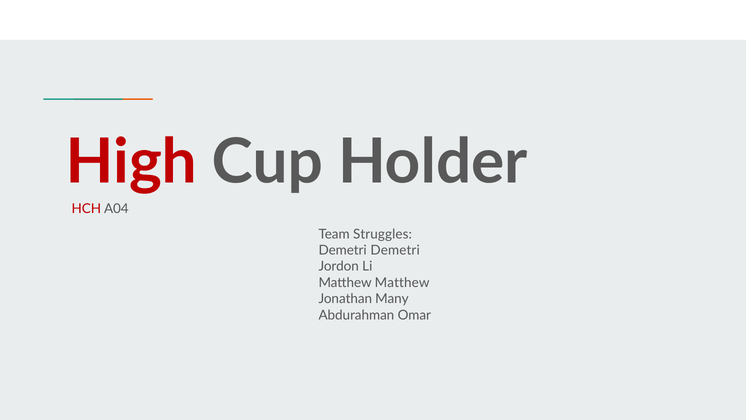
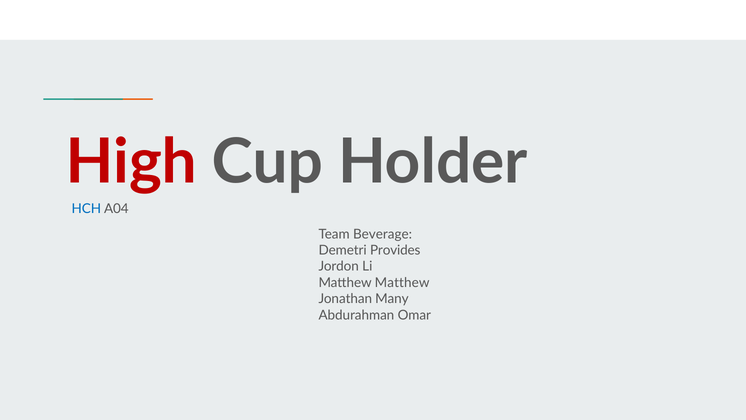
HCH colour: red -> blue
Struggles: Struggles -> Beverage
Demetri Demetri: Demetri -> Provides
